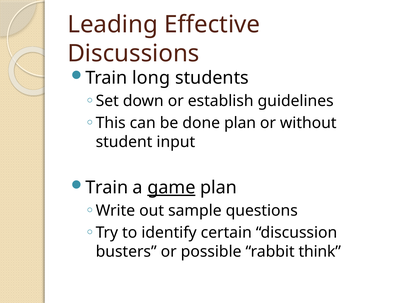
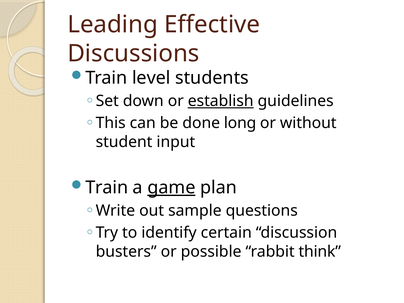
long: long -> level
establish underline: none -> present
done plan: plan -> long
